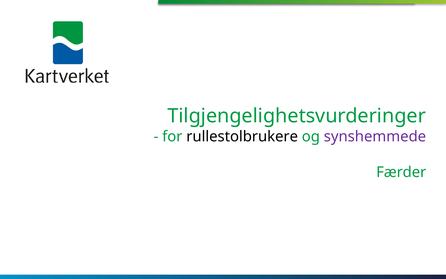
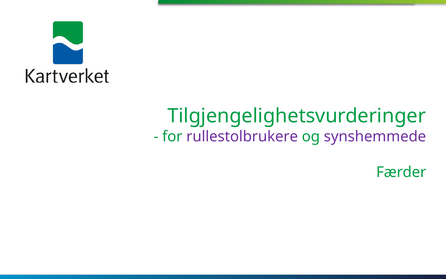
rullestolbrukere colour: black -> purple
